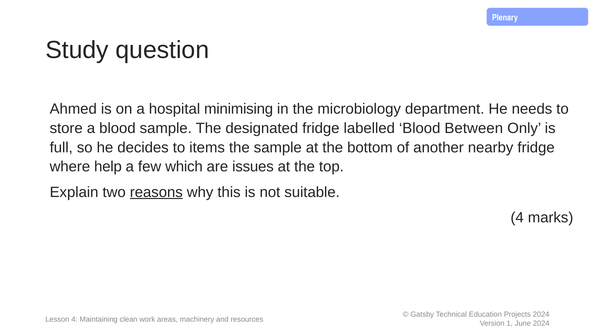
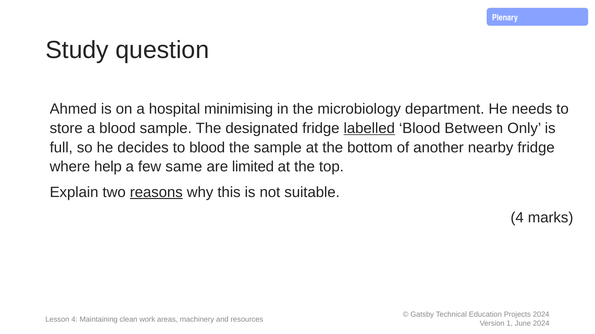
labelled underline: none -> present
to items: items -> blood
which: which -> same
issues: issues -> limited
